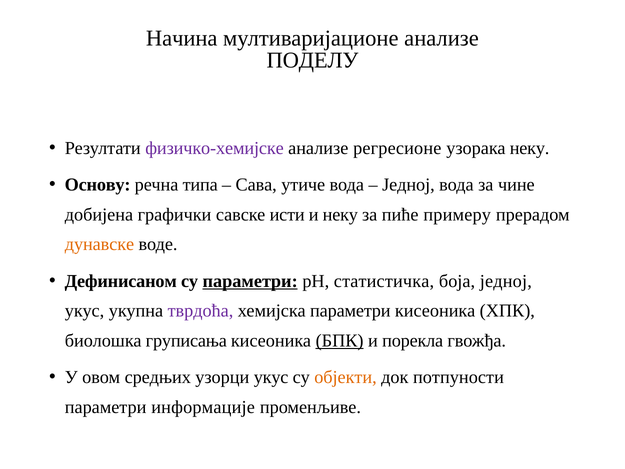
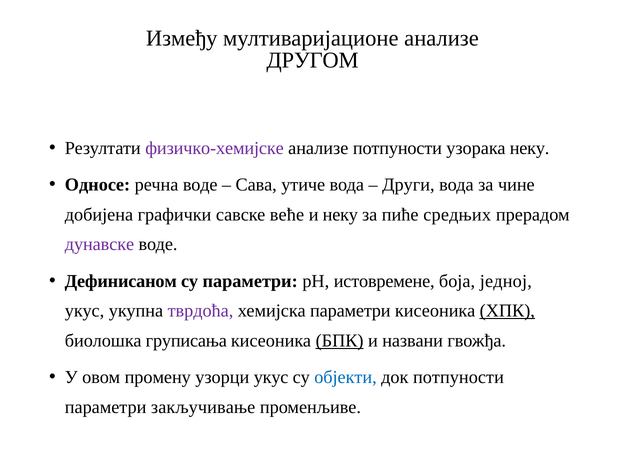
Начина: Начина -> Између
ПОДЕЛУ: ПОДЕЛУ -> ДРУГОМ
анализе регресионе: регресионе -> потпуности
Основу: Основу -> Односе
речна типа: типа -> воде
Једној at (408, 185): Једној -> Други
исти: исти -> веће
примеру: примеру -> средњих
дунавске colour: orange -> purple
параметри at (250, 281) underline: present -> none
статистичка: статистичка -> истовремене
ХПК underline: none -> present
порекла: порекла -> названи
средњих: средњих -> промену
објекти colour: orange -> blue
информације: информације -> закључивање
